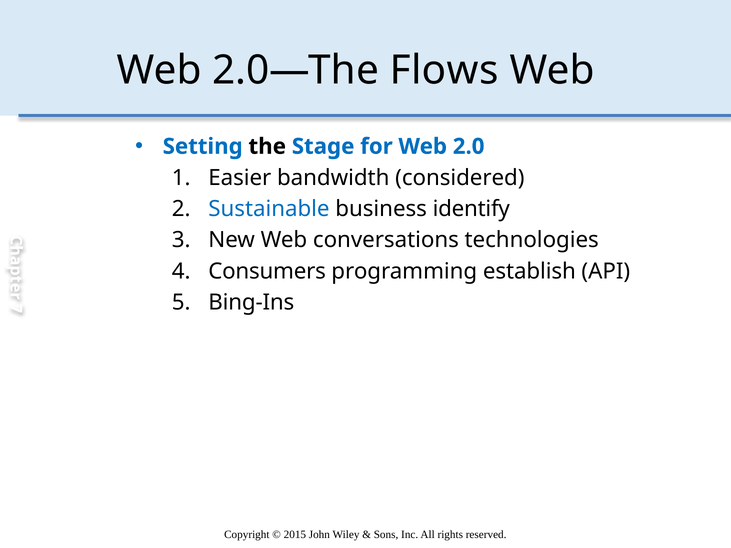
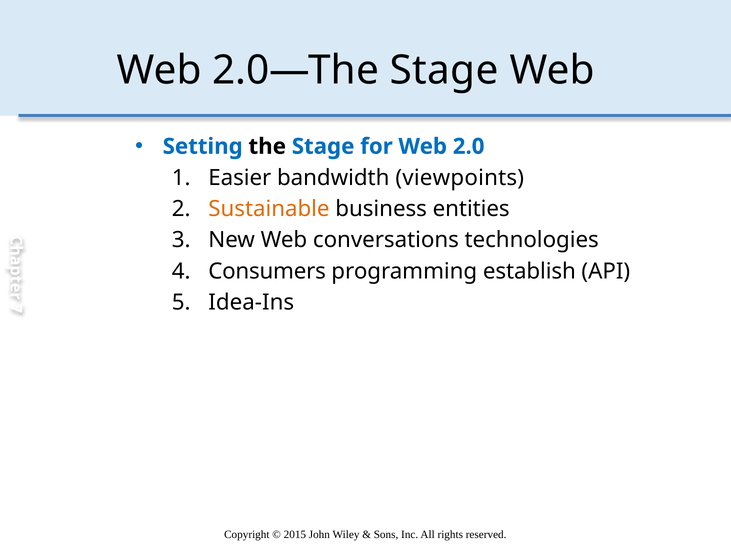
2.0—The Flows: Flows -> Stage
considered: considered -> viewpoints
Sustainable colour: blue -> orange
identify: identify -> entities
Bing-Ins: Bing-Ins -> Idea-Ins
